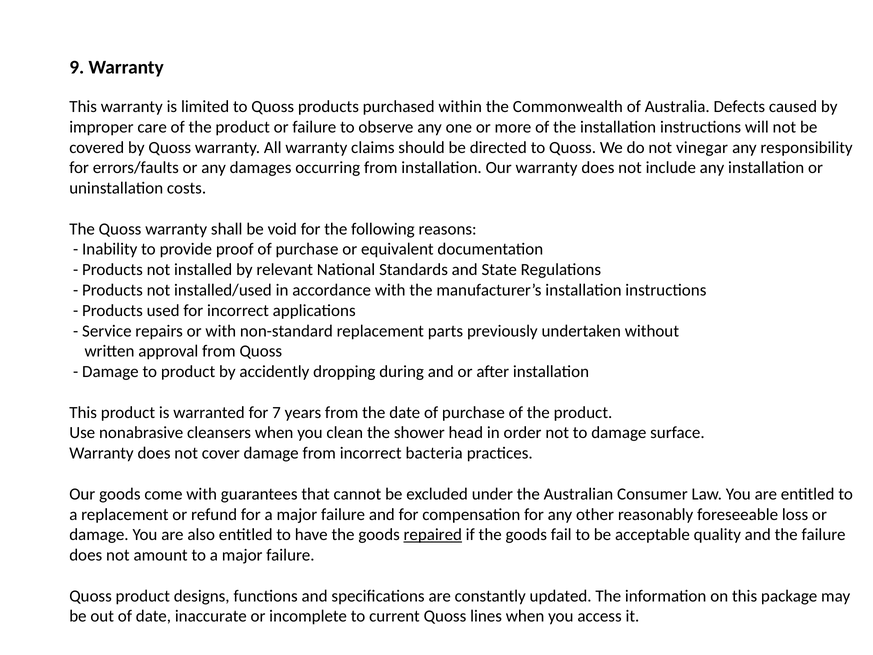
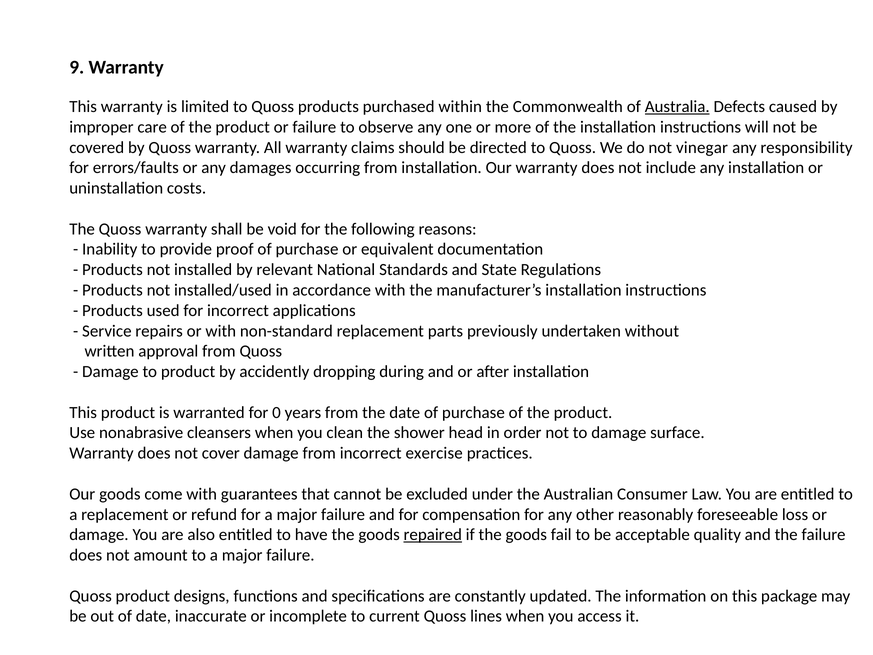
Australia underline: none -> present
7: 7 -> 0
bacteria: bacteria -> exercise
